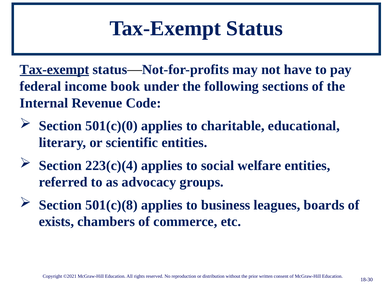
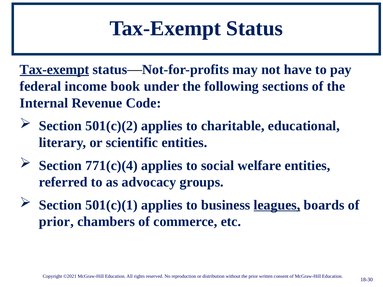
501(c)(0: 501(c)(0 -> 501(c)(2
223(c)(4: 223(c)(4 -> 771(c)(4
501(c)(8: 501(c)(8 -> 501(c)(1
leagues underline: none -> present
exists at (56, 222): exists -> prior
